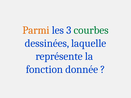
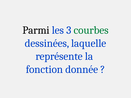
Parmi colour: orange -> black
